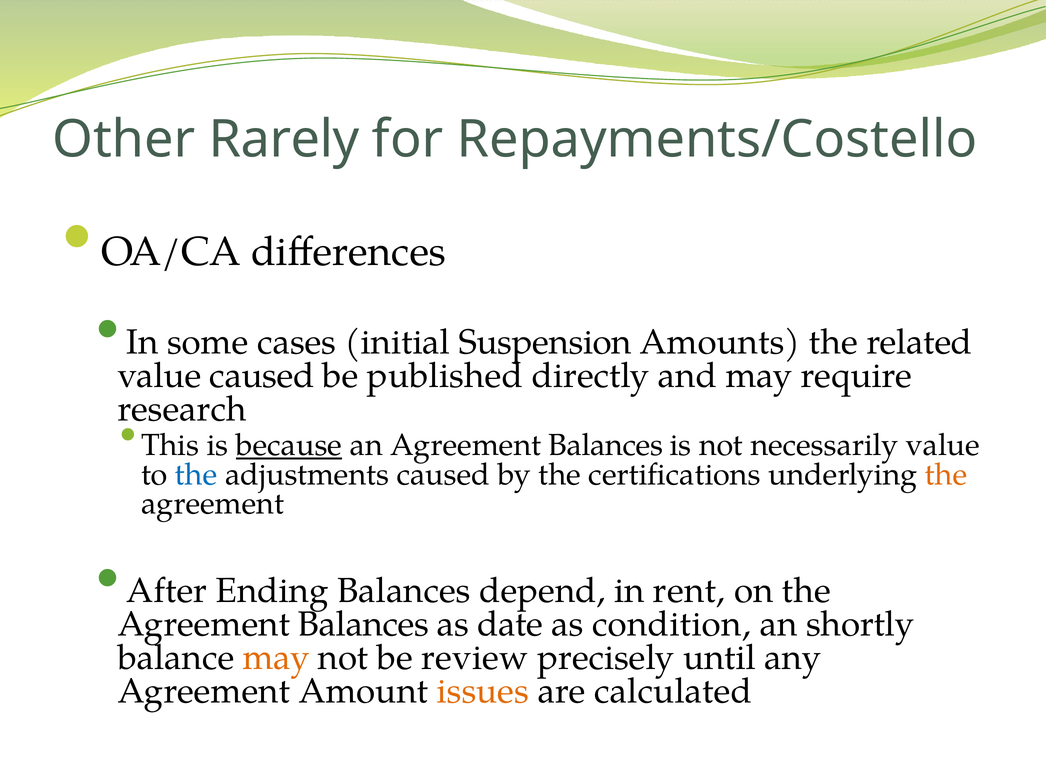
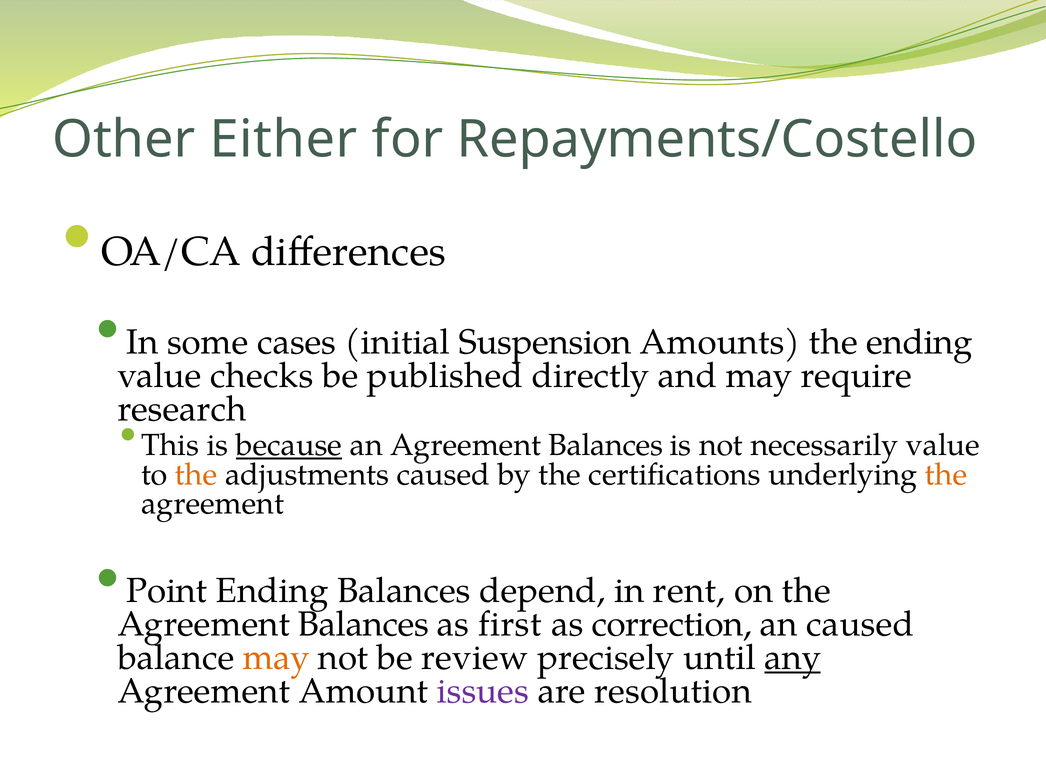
Rarely: Rarely -> Either
the related: related -> ending
value caused: caused -> checks
the at (196, 475) colour: blue -> orange
After: After -> Point
date: date -> first
condition: condition -> correction
an shortly: shortly -> caused
any underline: none -> present
issues colour: orange -> purple
calculated: calculated -> resolution
